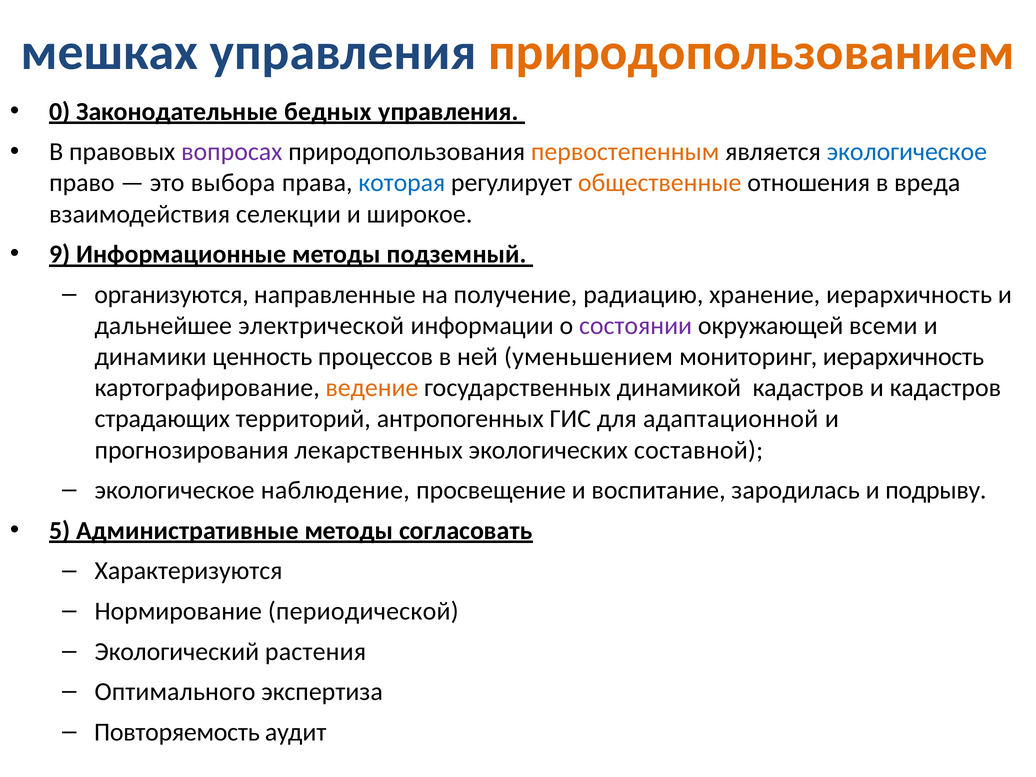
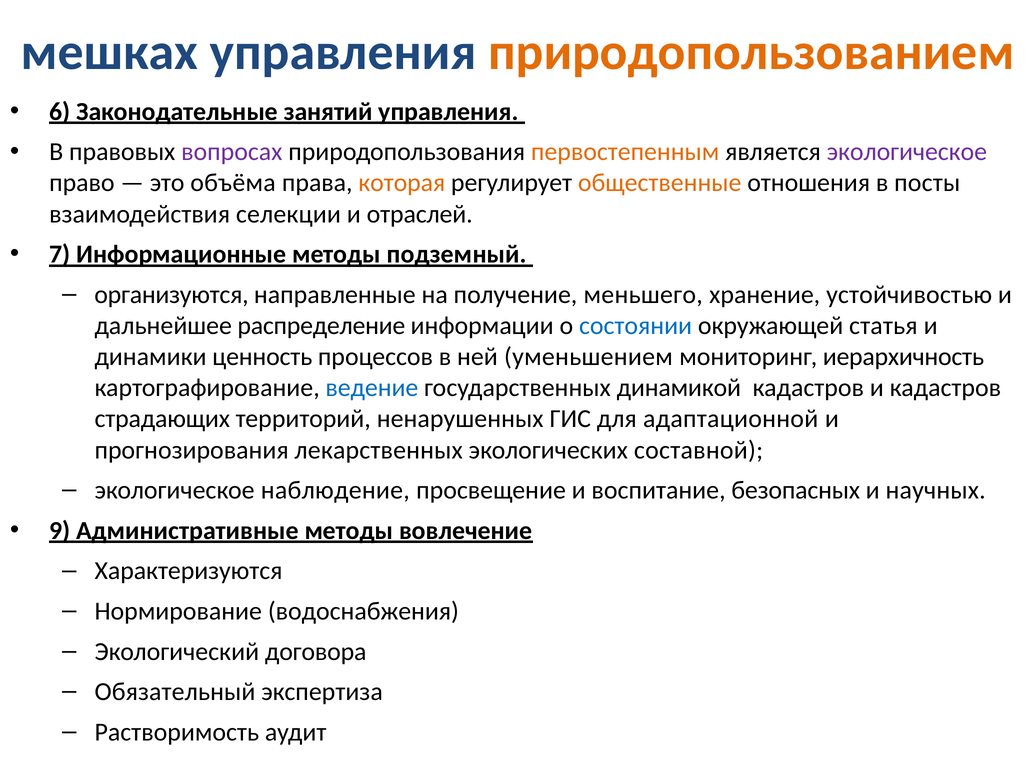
0: 0 -> 6
бедных: бедных -> занятий
экологическое at (907, 152) colour: blue -> purple
выбора: выбора -> объёма
которая colour: blue -> orange
вреда: вреда -> посты
широкое: широкое -> отраслей
9: 9 -> 7
радиацию: радиацию -> меньшего
хранение иерархичность: иерархичность -> устойчивостью
электрической: электрической -> распределение
состоянии colour: purple -> blue
всеми: всеми -> статья
ведение colour: orange -> blue
антропогенных: антропогенных -> ненарушенных
зародилась: зародилась -> безопасных
подрыву: подрыву -> научных
5: 5 -> 9
согласовать: согласовать -> вовлечение
периодической: периодической -> водоснабжения
растения: растения -> договора
Оптимального: Оптимального -> Обязательный
Повторяемость: Повторяемость -> Растворимость
